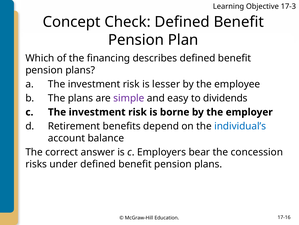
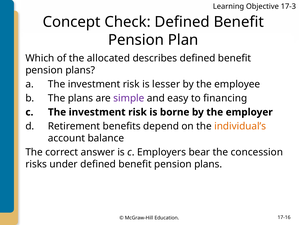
financing: financing -> allocated
dividends: dividends -> financing
individual’s colour: blue -> orange
